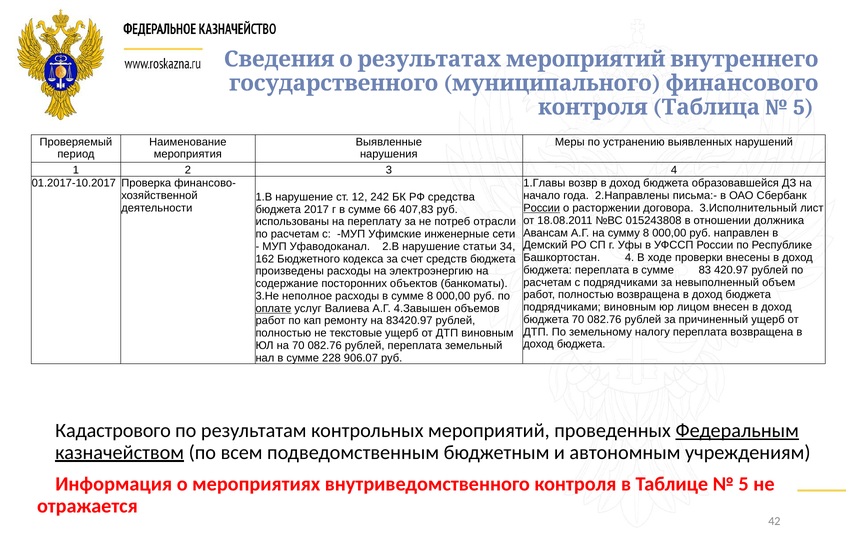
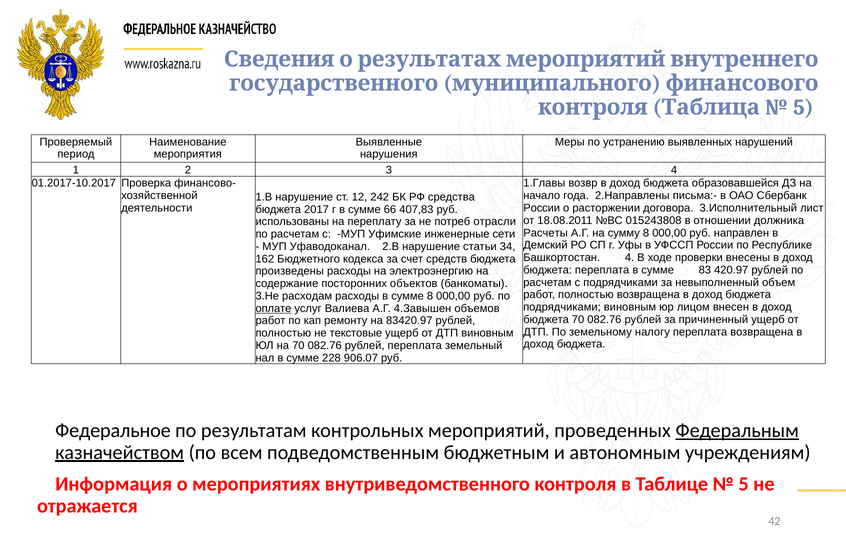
России at (542, 208) underline: present -> none
Авансам: Авансам -> Расчеты
неполное: неполное -> расходам
Кадастрового: Кадастрового -> Федеральное
